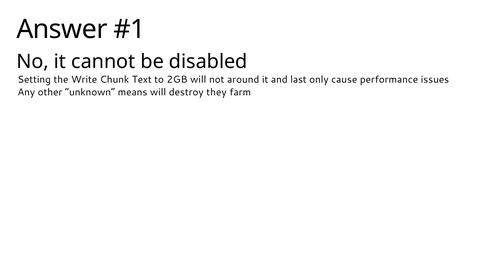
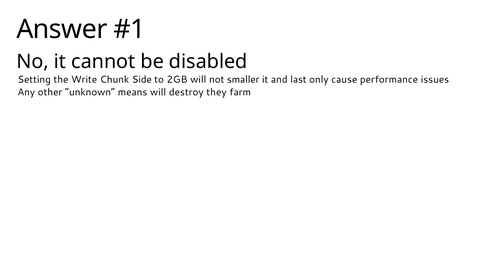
Text: Text -> Side
around: around -> smaller
